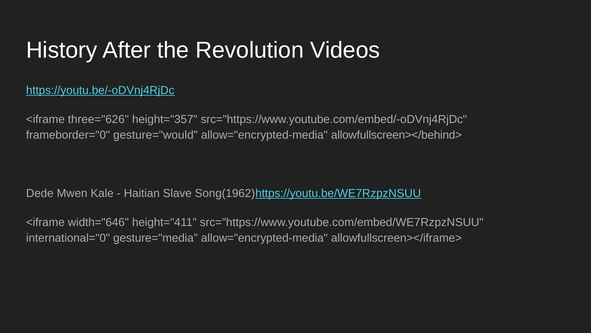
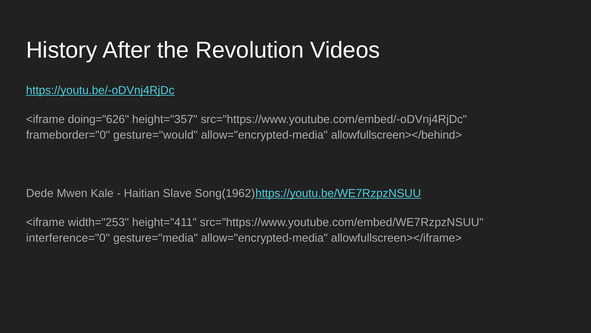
three="626: three="626 -> doing="626
width="646: width="646 -> width="253
international="0: international="0 -> interference="0
